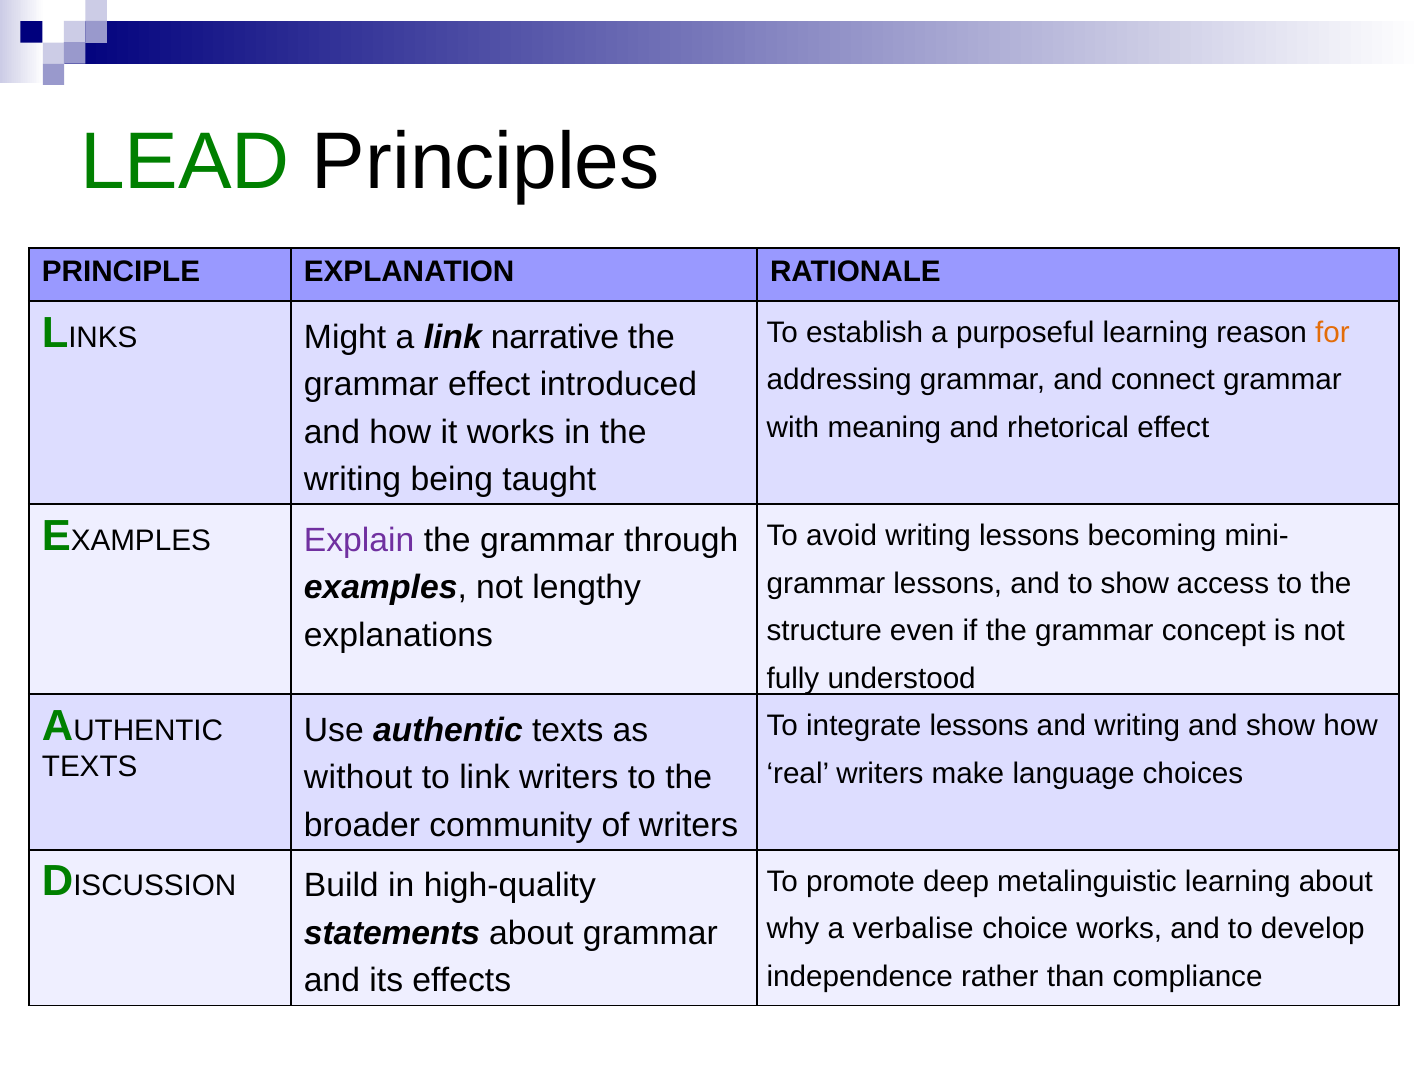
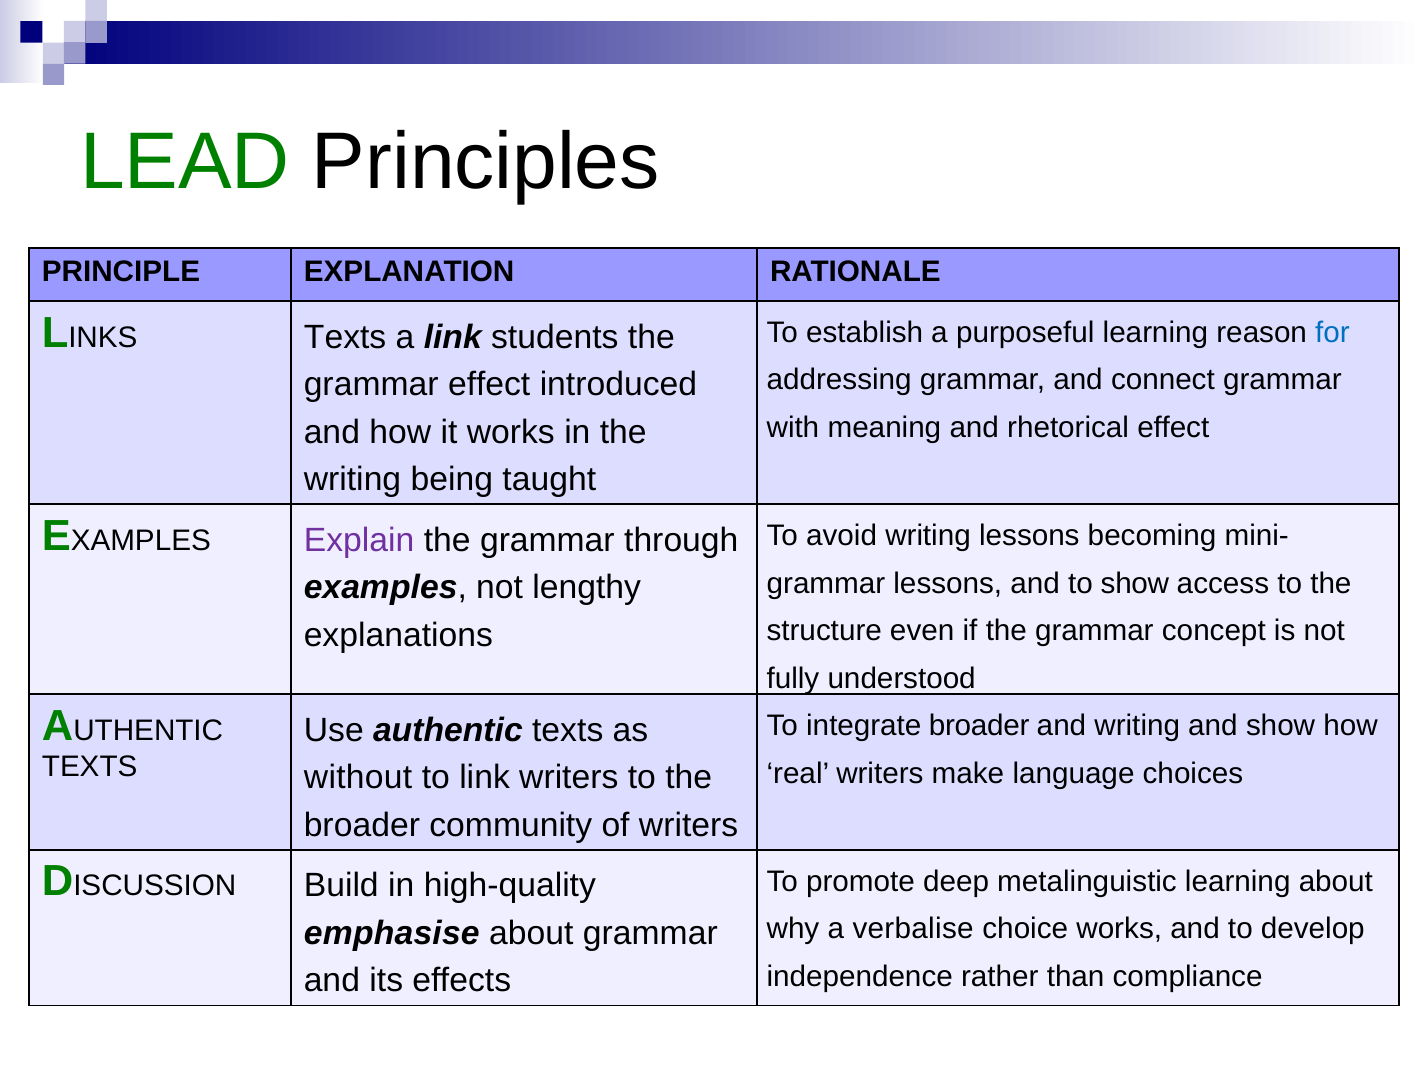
Might at (345, 337): Might -> Texts
narrative: narrative -> students
for colour: orange -> blue
integrate lessons: lessons -> broader
statements: statements -> emphasise
